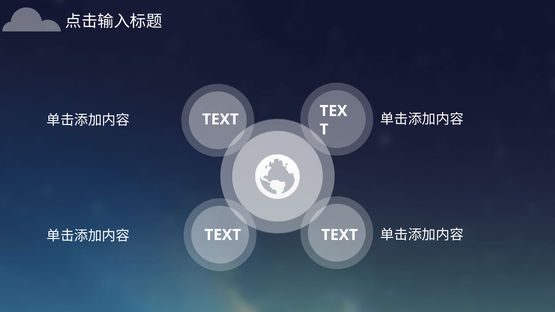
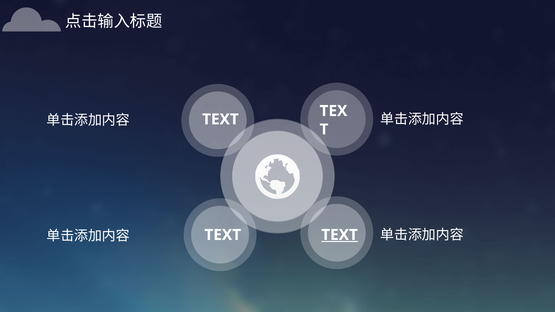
TEXT at (340, 235) underline: none -> present
